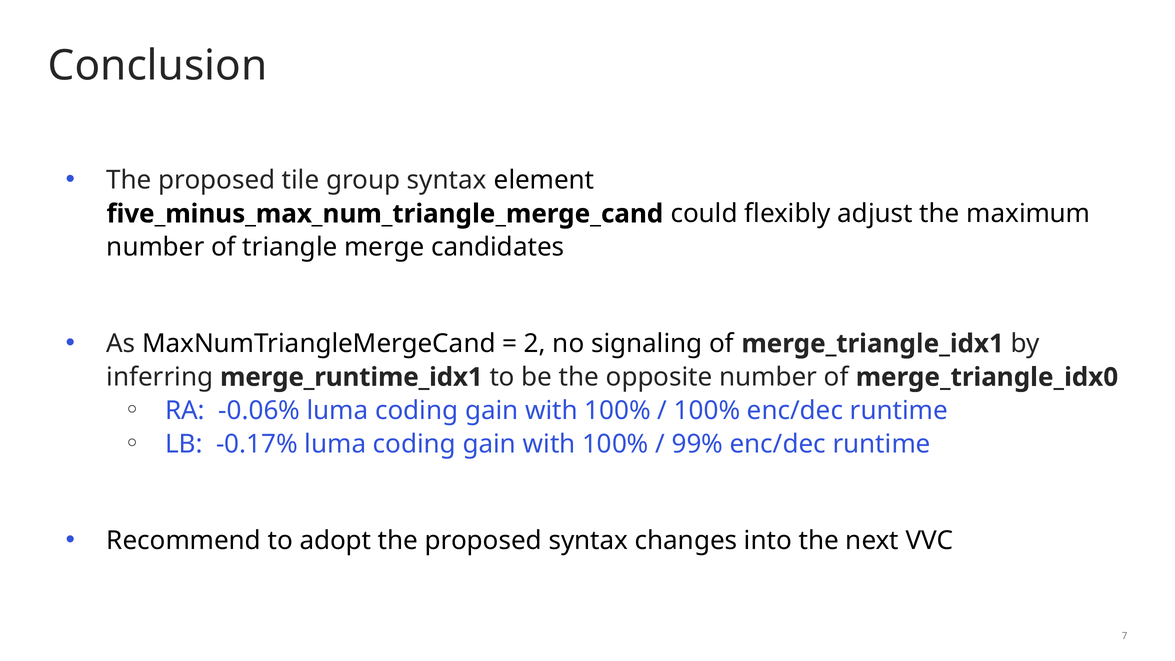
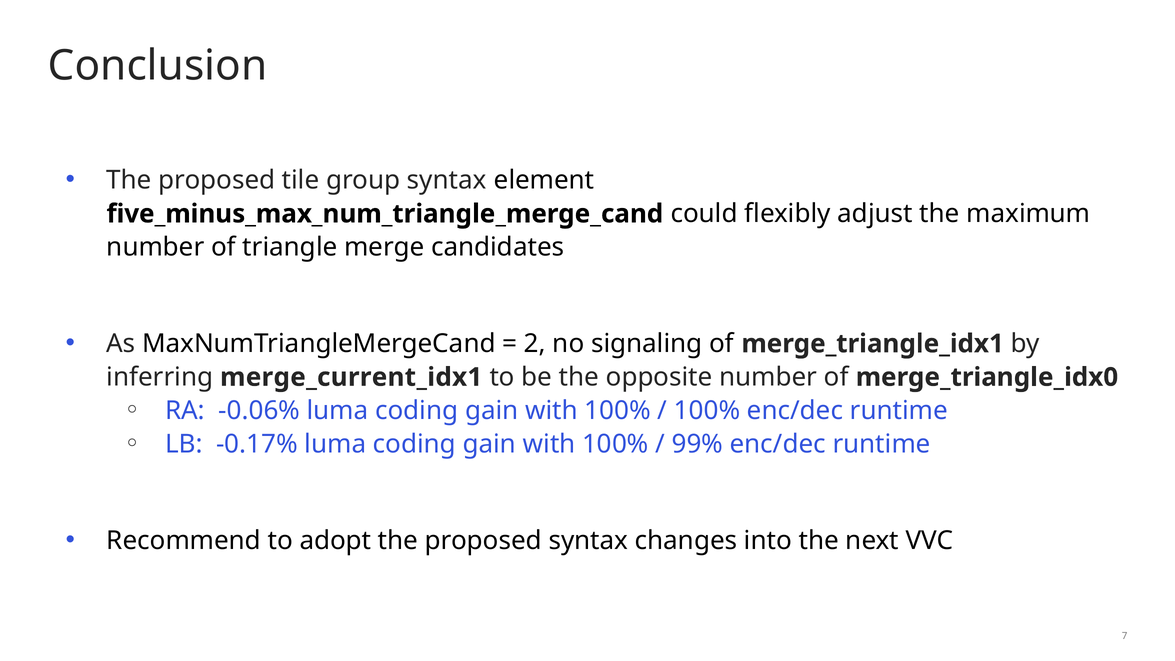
merge_runtime_idx1: merge_runtime_idx1 -> merge_current_idx1
